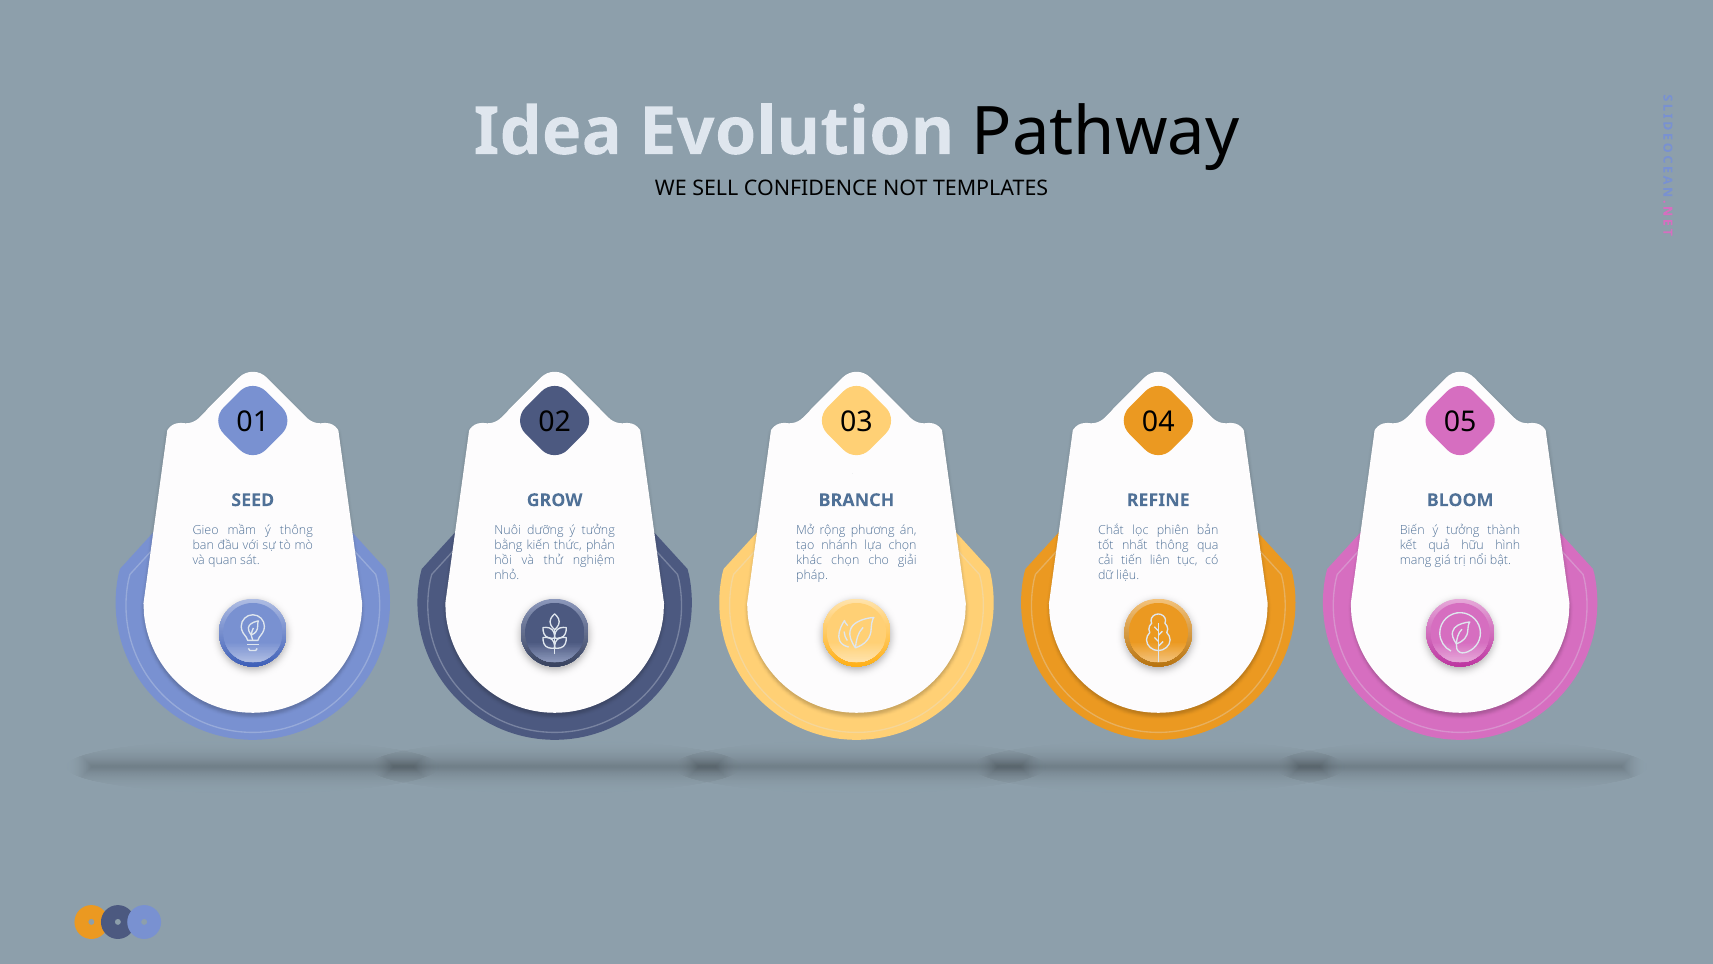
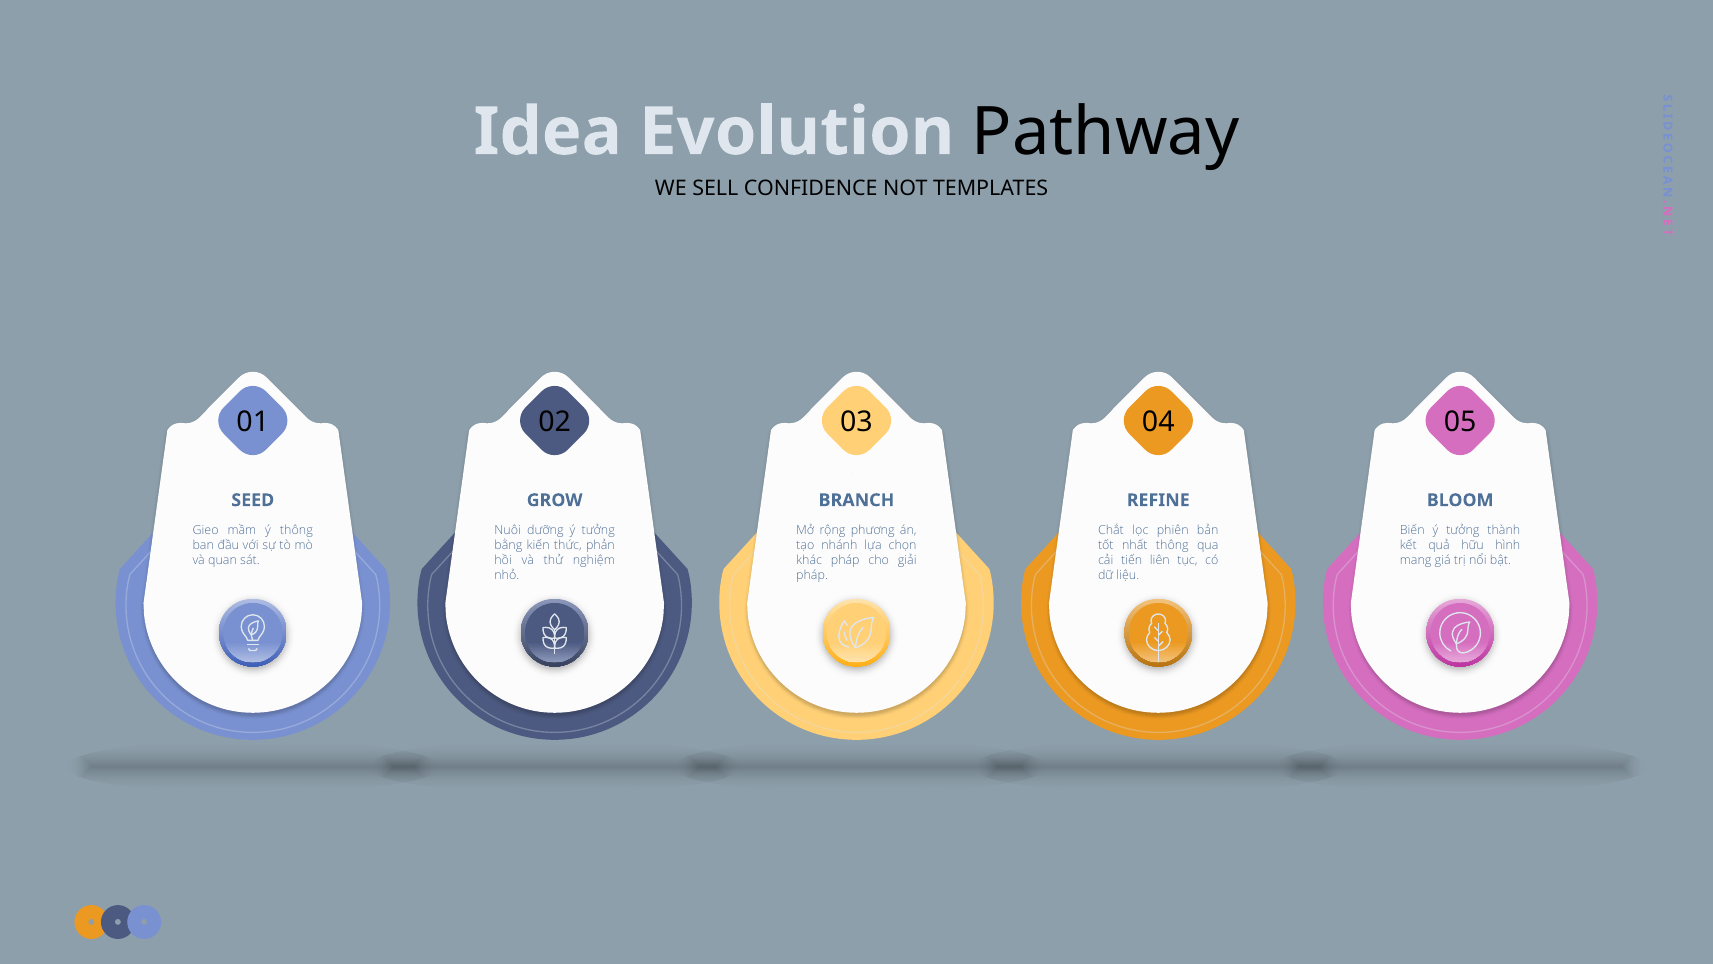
khác chọn: chọn -> pháp
